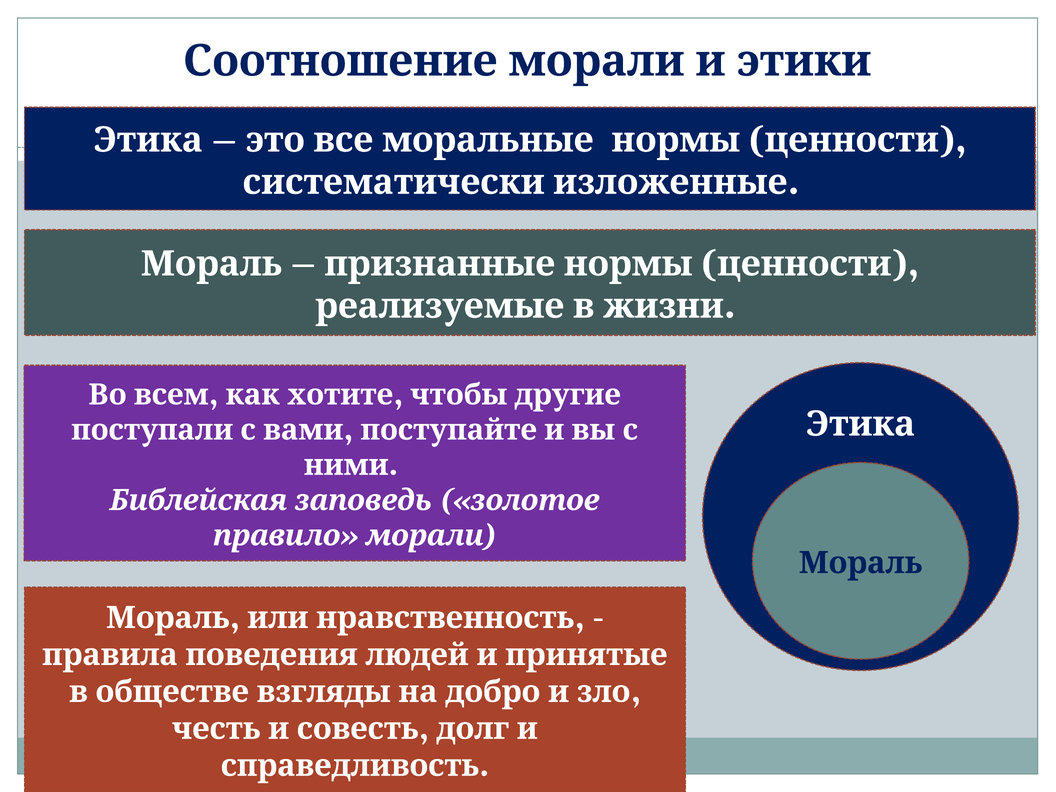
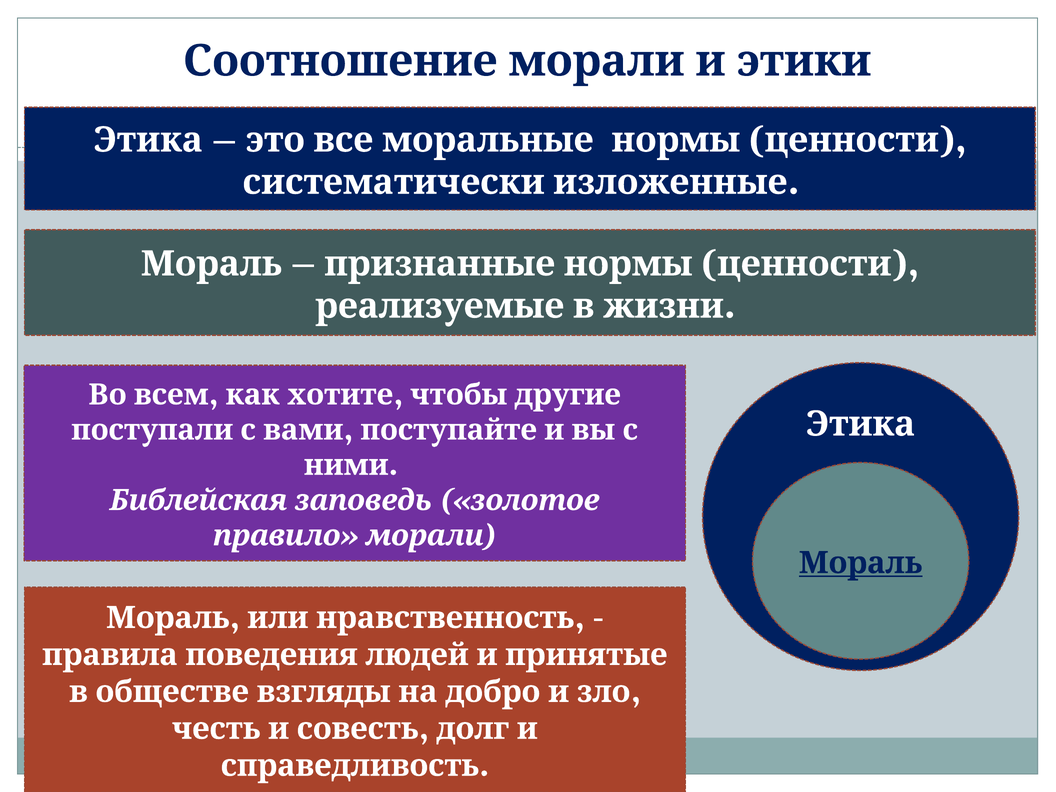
Мораль at (861, 563) underline: none -> present
